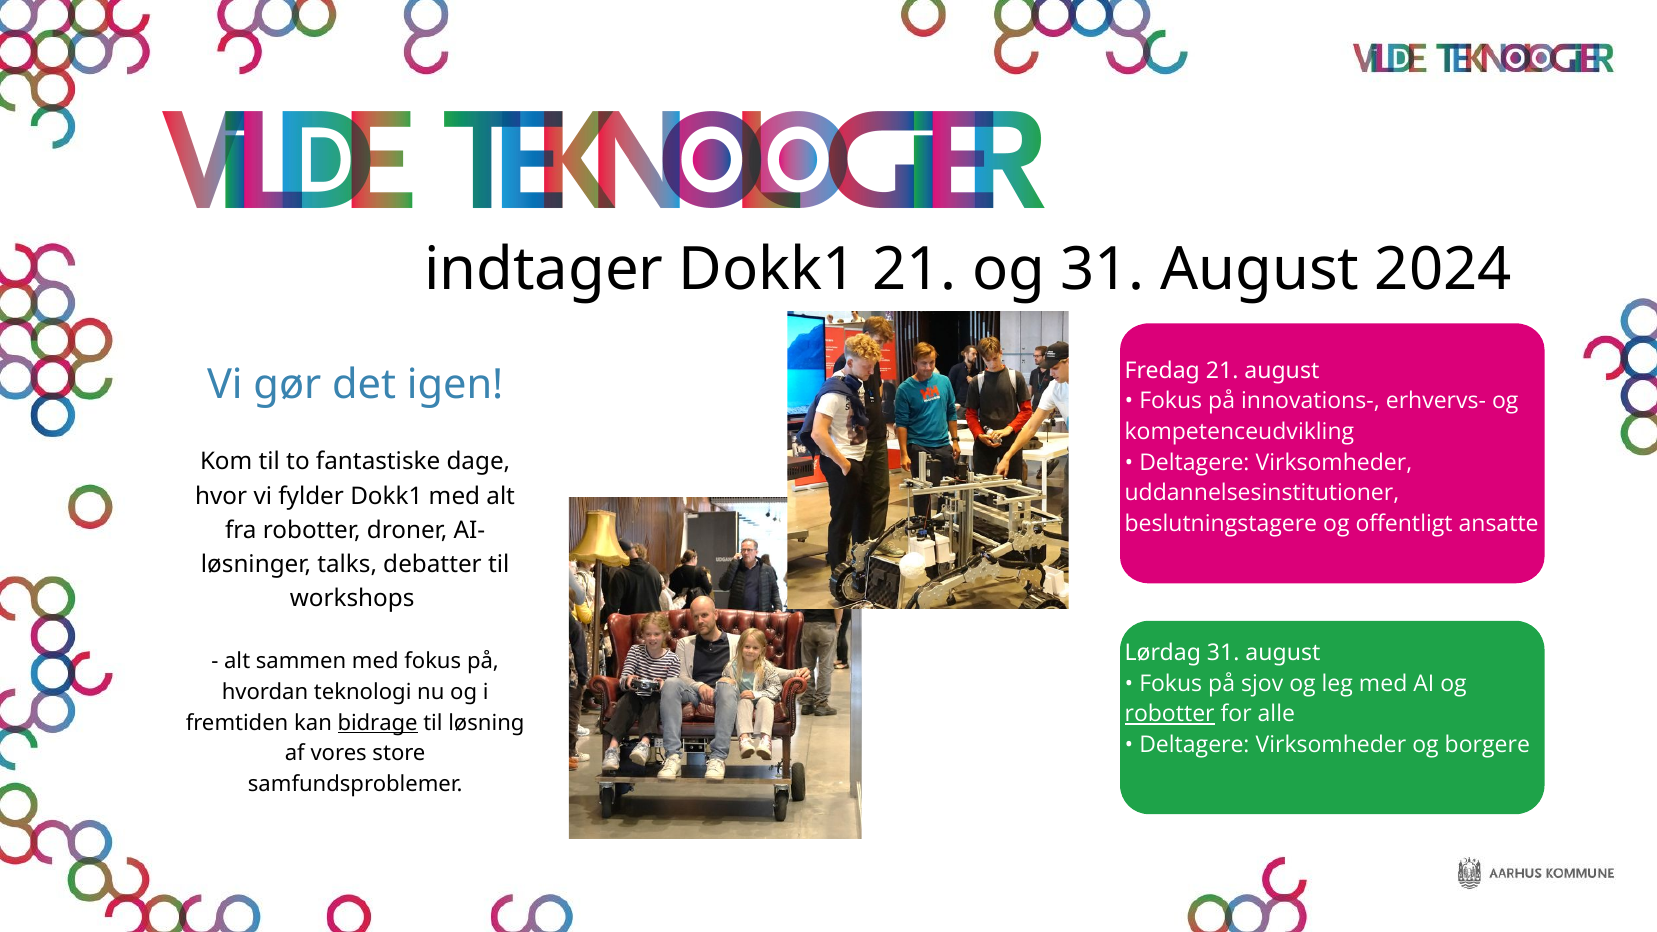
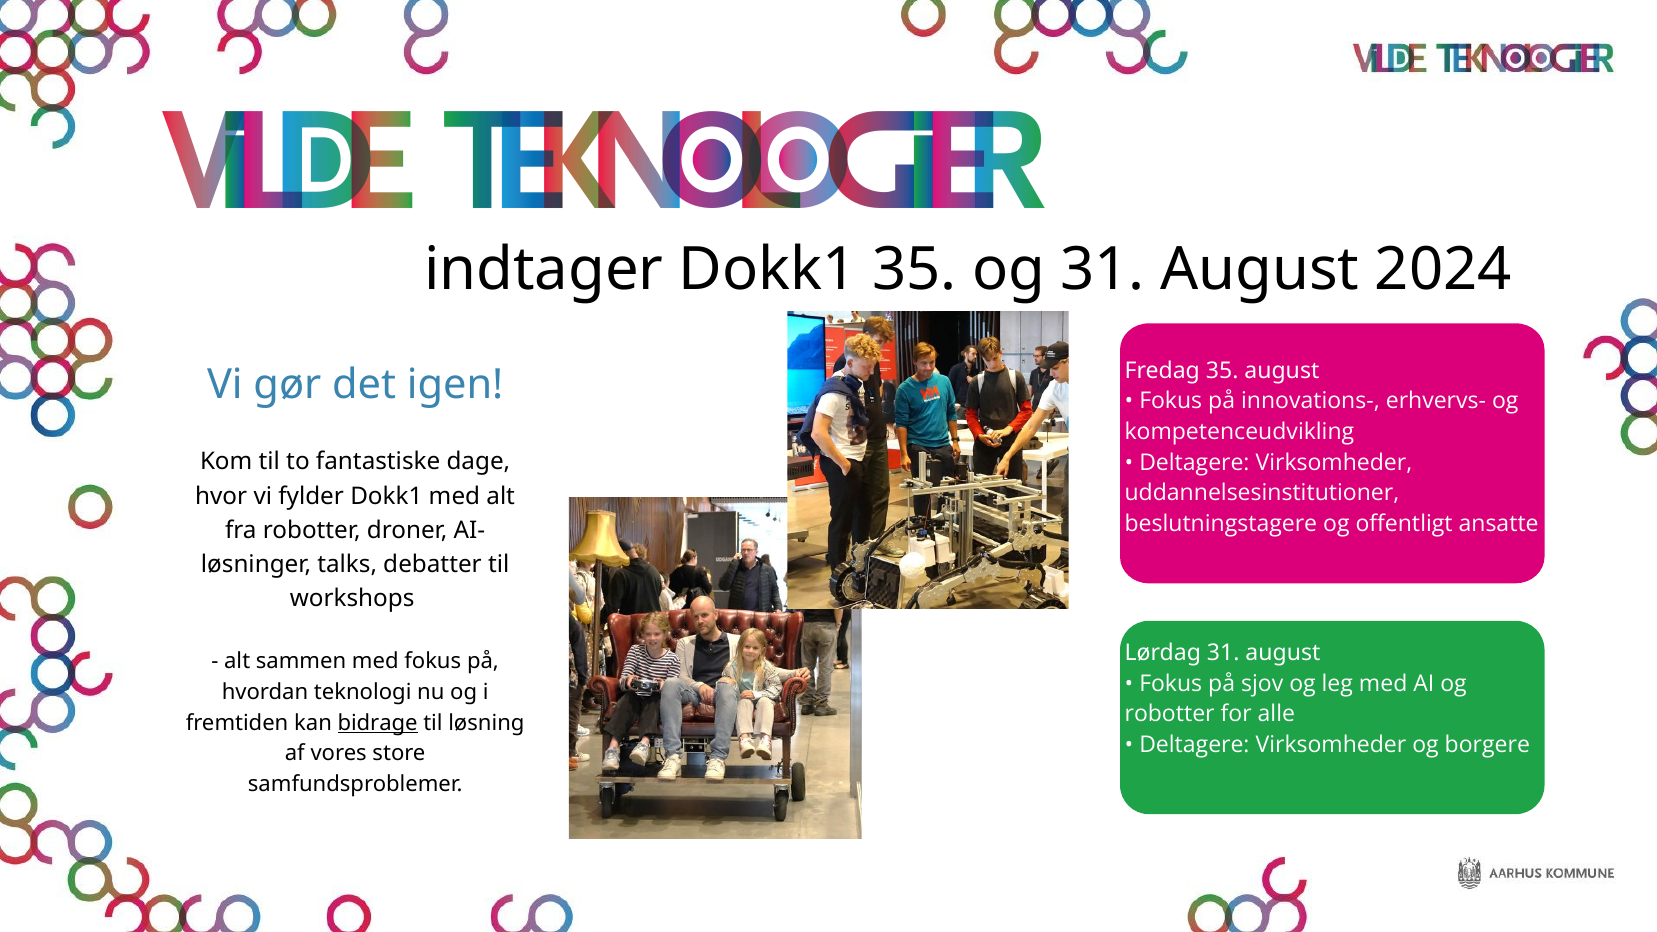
Dokk1 21: 21 -> 35
Fredag 21: 21 -> 35
robotter at (1170, 714) underline: present -> none
